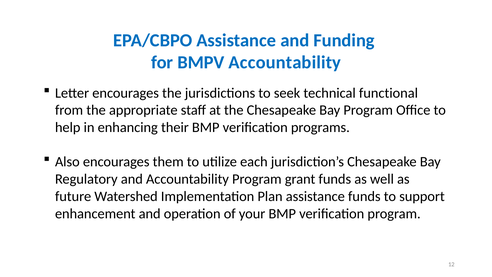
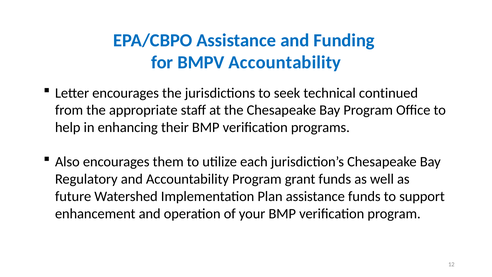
functional: functional -> continued
